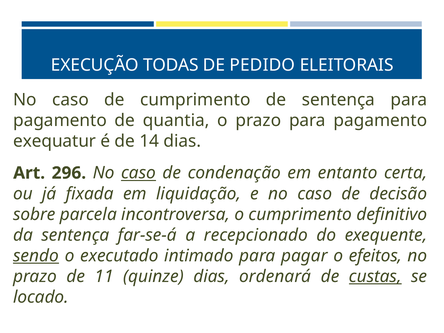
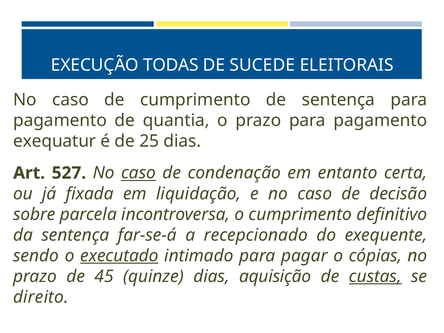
PEDIDO: PEDIDO -> SUCEDE
14: 14 -> 25
296: 296 -> 527
sendo underline: present -> none
executado underline: none -> present
efeitos: efeitos -> cópias
11: 11 -> 45
ordenará: ordenará -> aquisição
locado: locado -> direito
